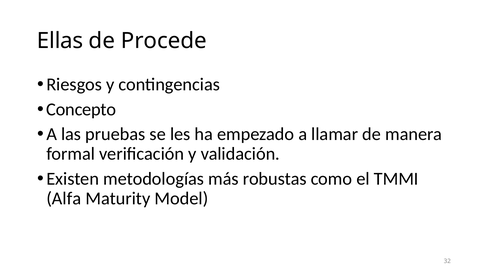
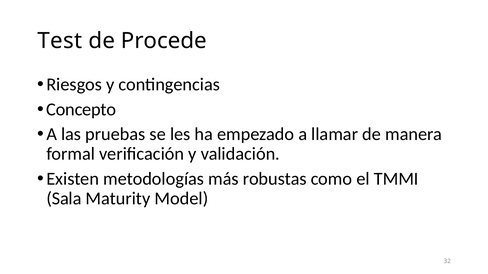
Ellas: Ellas -> Test
Alfa: Alfa -> Sala
